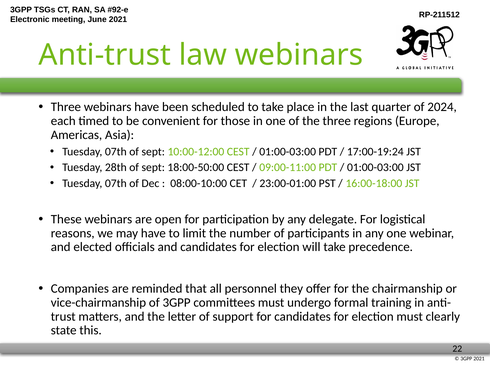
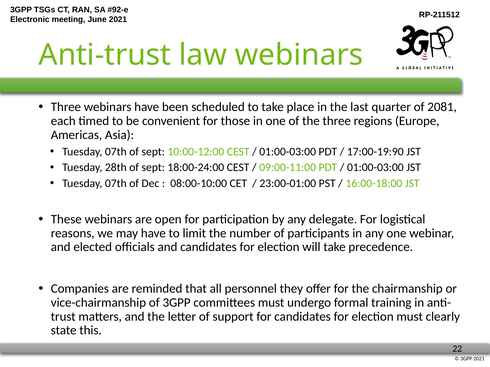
2024: 2024 -> 2081
17:00-19:24: 17:00-19:24 -> 17:00-19:90
18:00-50:00: 18:00-50:00 -> 18:00-24:00
